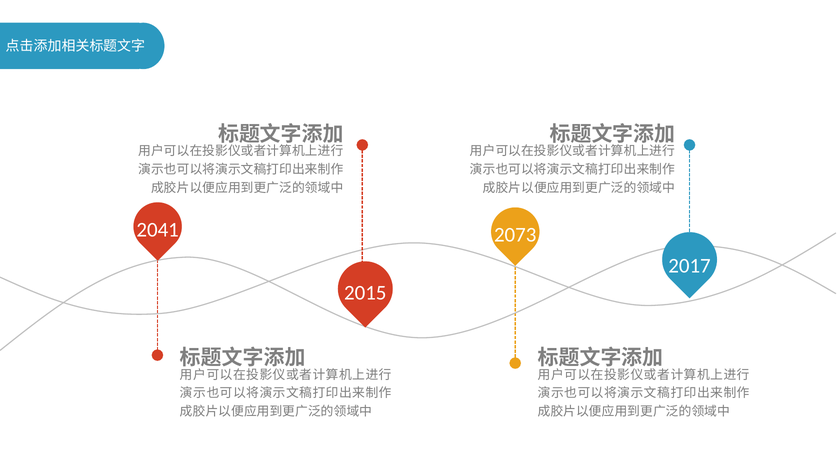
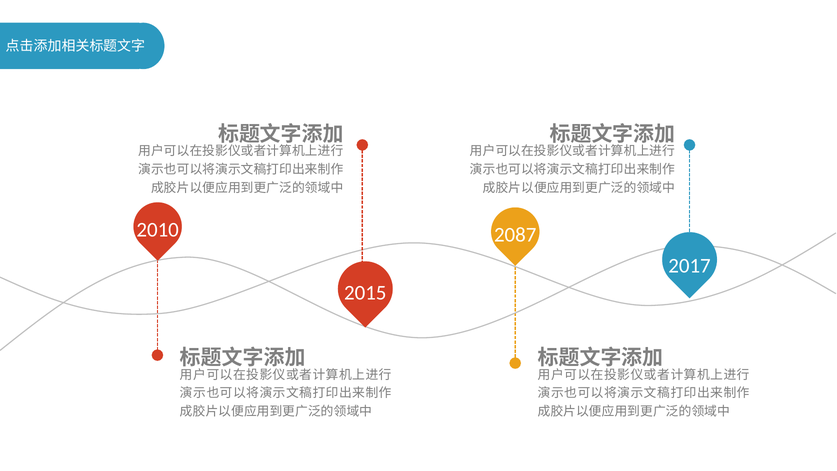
2041: 2041 -> 2010
2073: 2073 -> 2087
